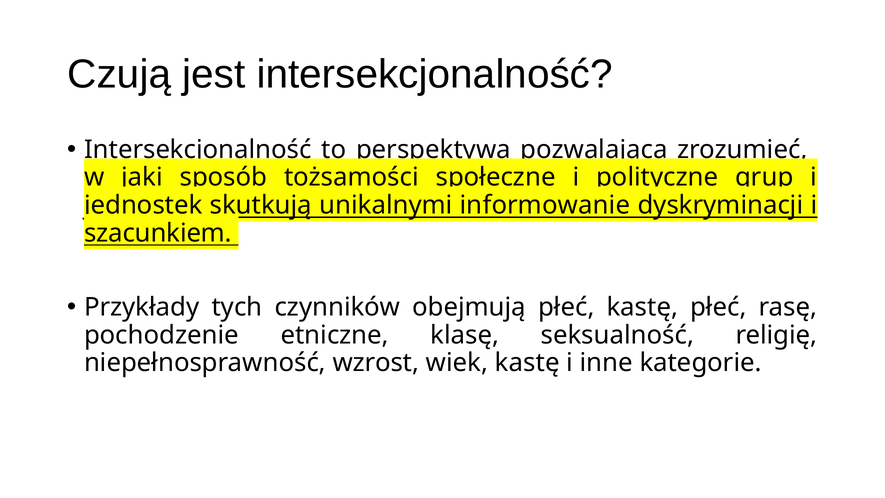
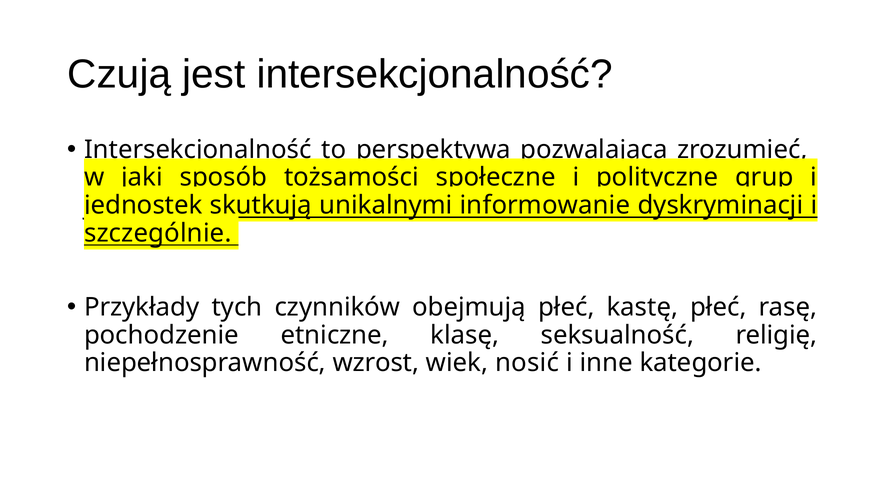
szacunkiem: szacunkiem -> szczególnie
wiek kastę: kastę -> nosić
